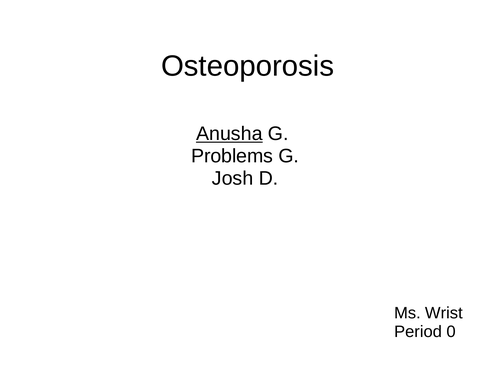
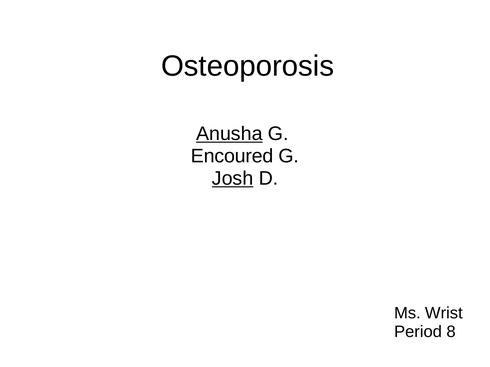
Problems: Problems -> Encoured
Josh underline: none -> present
0: 0 -> 8
